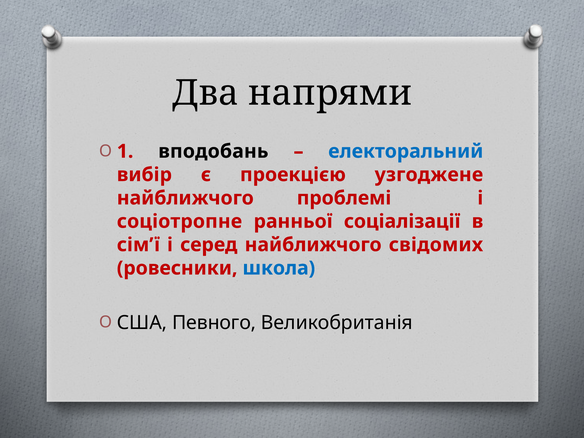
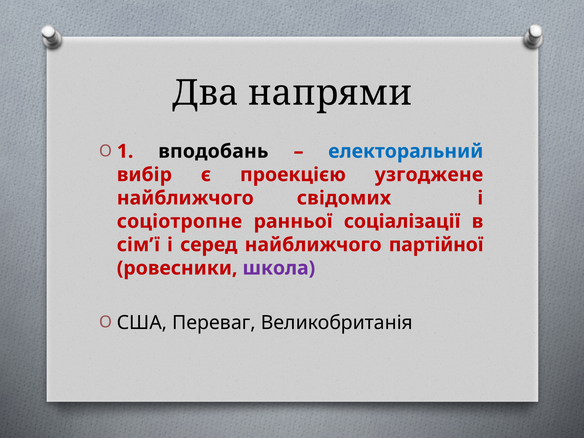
проблемі: проблемі -> свідомих
свідомих: свідомих -> партійної
школа colour: blue -> purple
Певного: Певного -> Переваг
